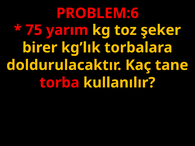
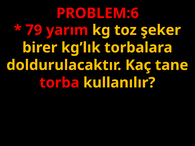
75: 75 -> 79
